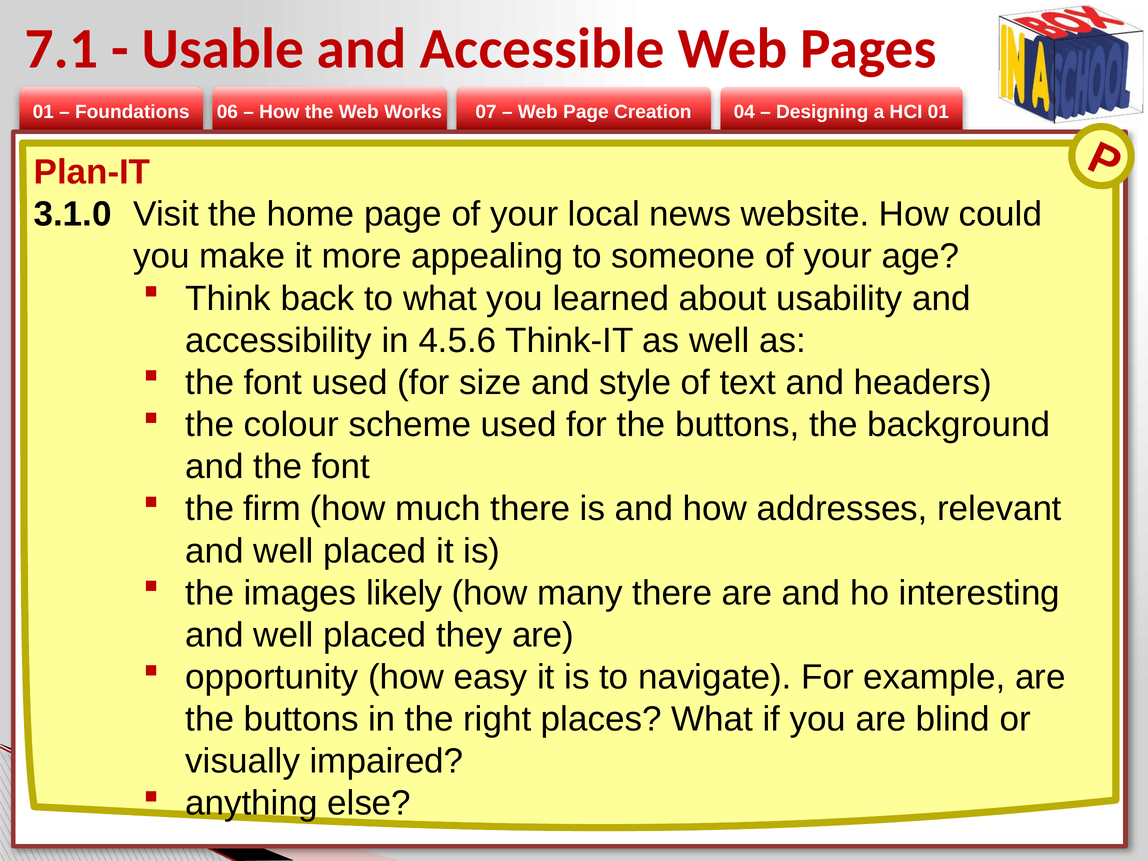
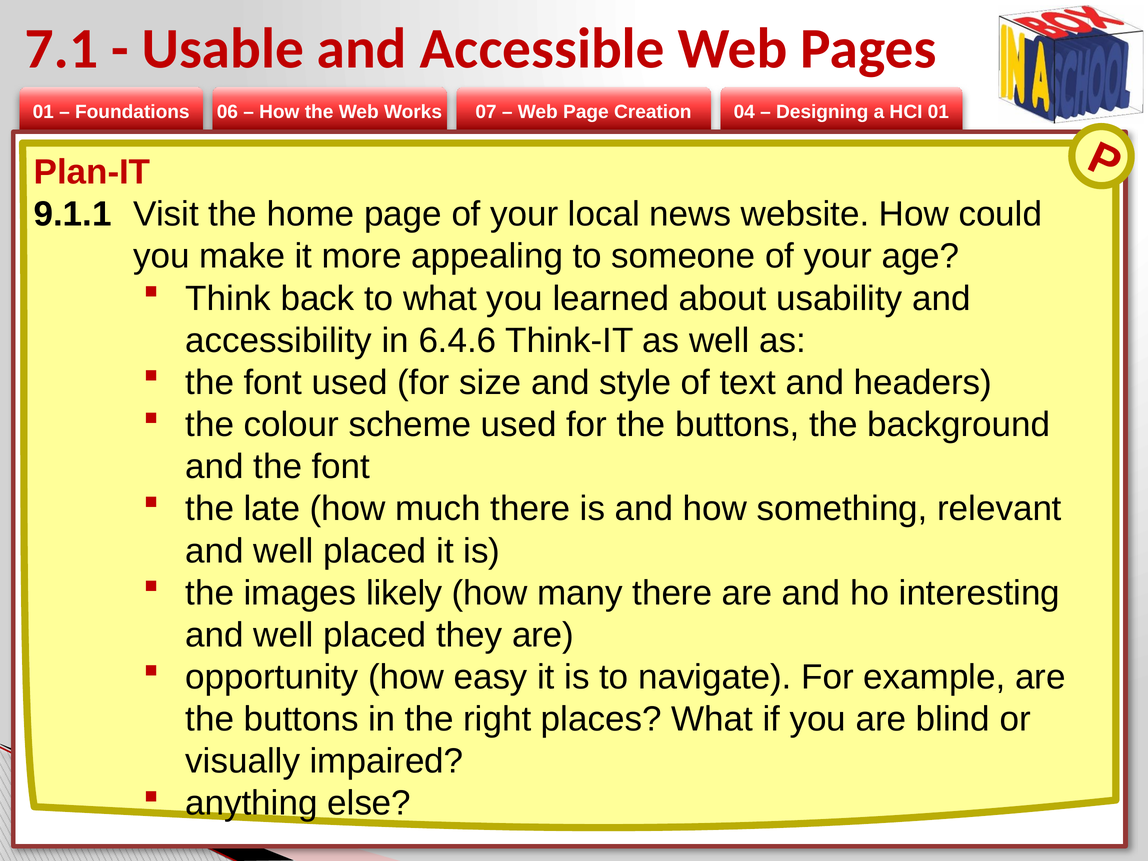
3.1.0: 3.1.0 -> 9.1.1
4.5.6: 4.5.6 -> 6.4.6
firm: firm -> late
addresses: addresses -> something
